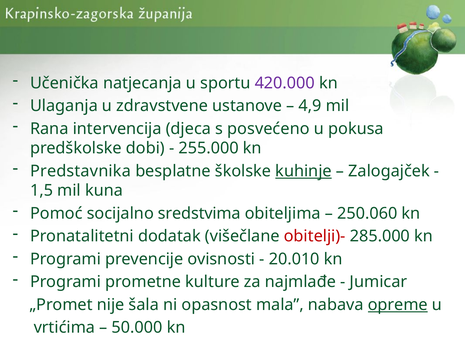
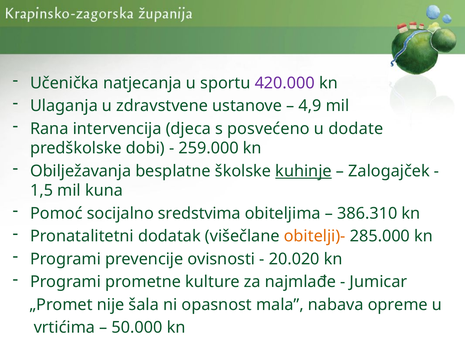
pokusa: pokusa -> dodate
255.000: 255.000 -> 259.000
Predstavnika: Predstavnika -> Obilježavanja
250.060: 250.060 -> 386.310
obitelji)- colour: red -> orange
20.010: 20.010 -> 20.020
opreme underline: present -> none
